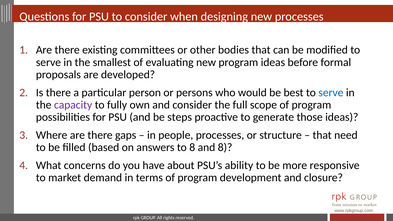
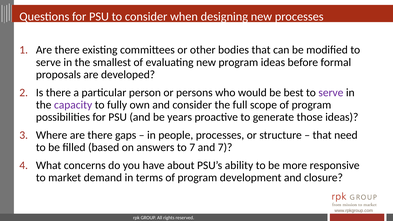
serve at (331, 93) colour: blue -> purple
steps: steps -> years
to 8: 8 -> 7
and 8: 8 -> 7
